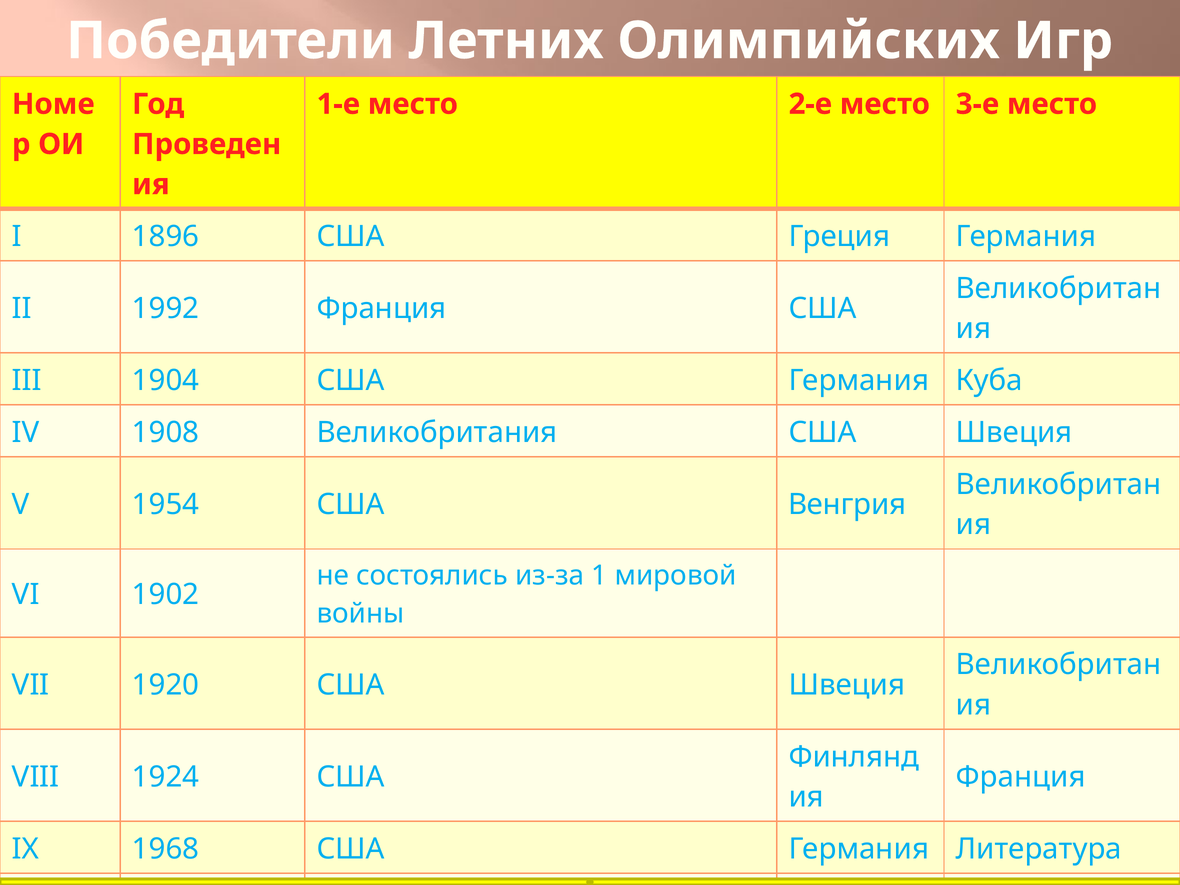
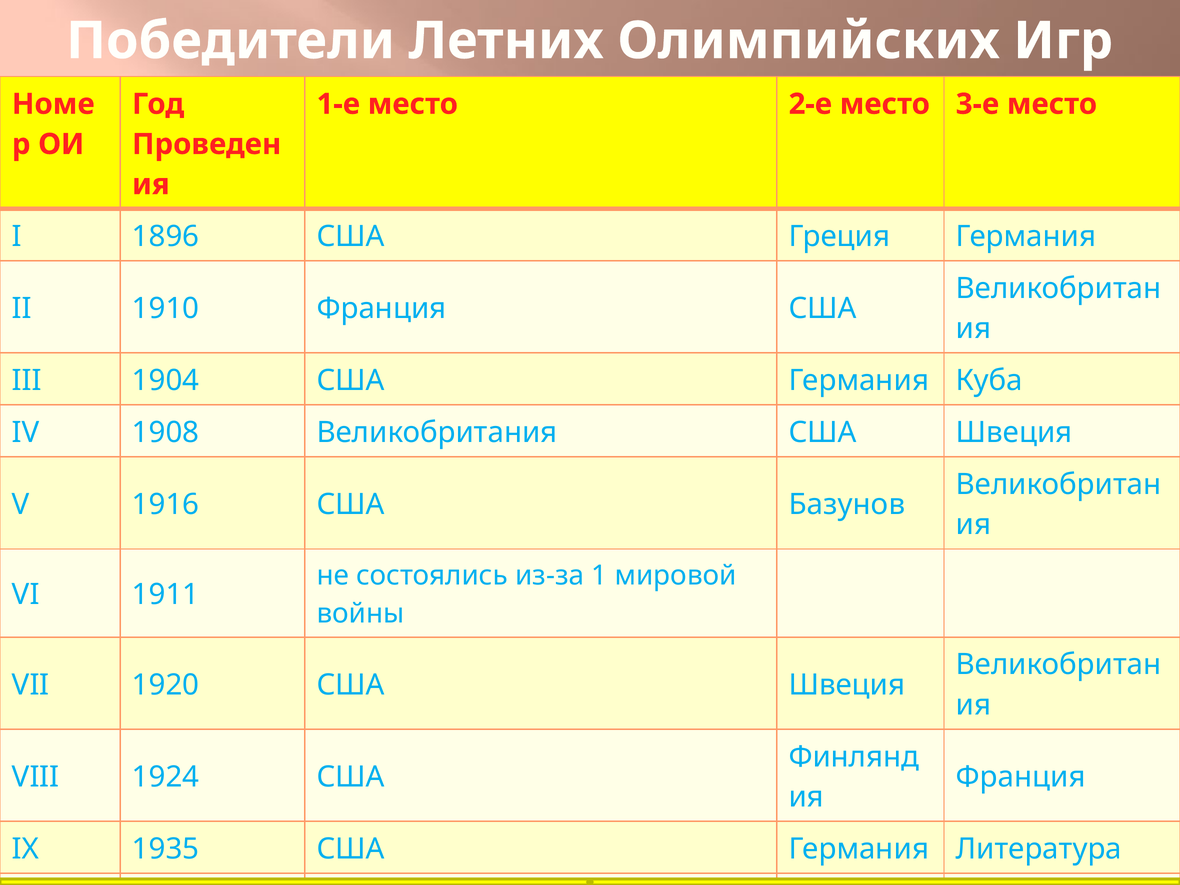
1992: 1992 -> 1910
1954: 1954 -> 1916
Венгрия at (847, 505): Венгрия -> Базунов
1902: 1902 -> 1911
1968: 1968 -> 1935
